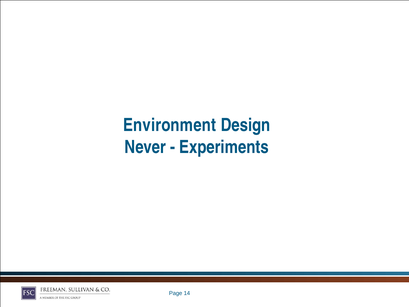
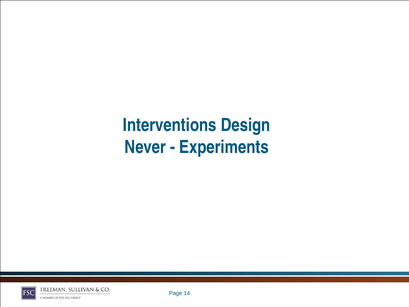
Environment: Environment -> Interventions
